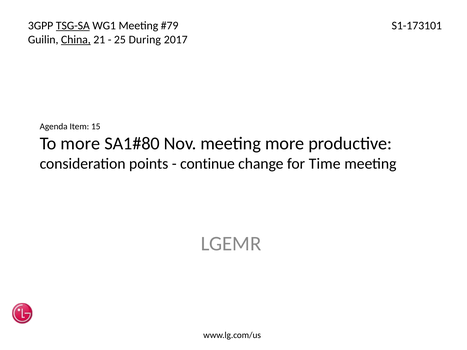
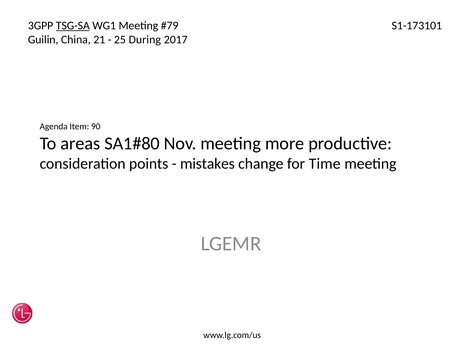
China underline: present -> none
15: 15 -> 90
To more: more -> areas
continue: continue -> mistakes
